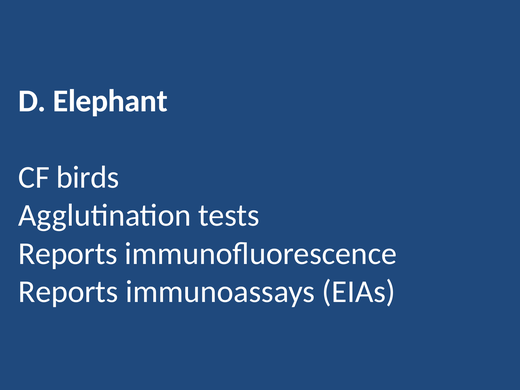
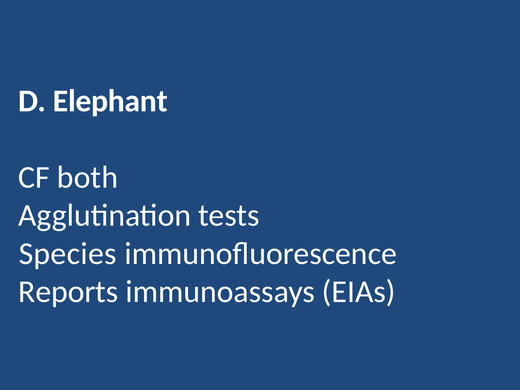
birds: birds -> both
Reports at (68, 254): Reports -> Species
